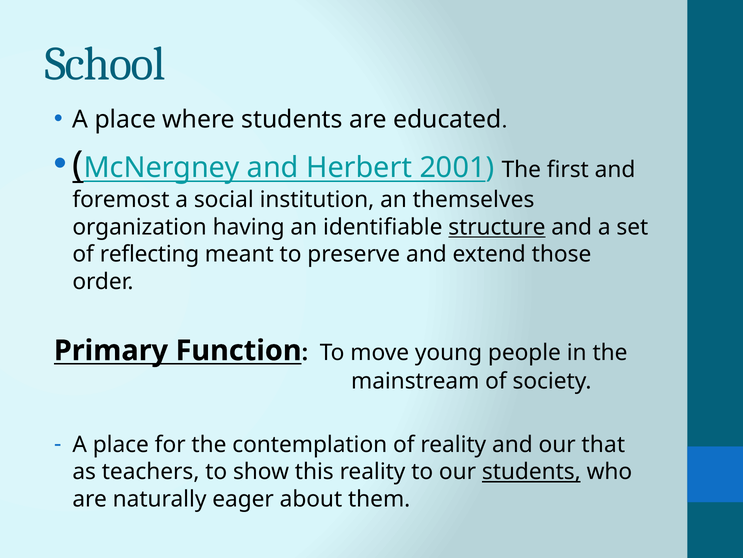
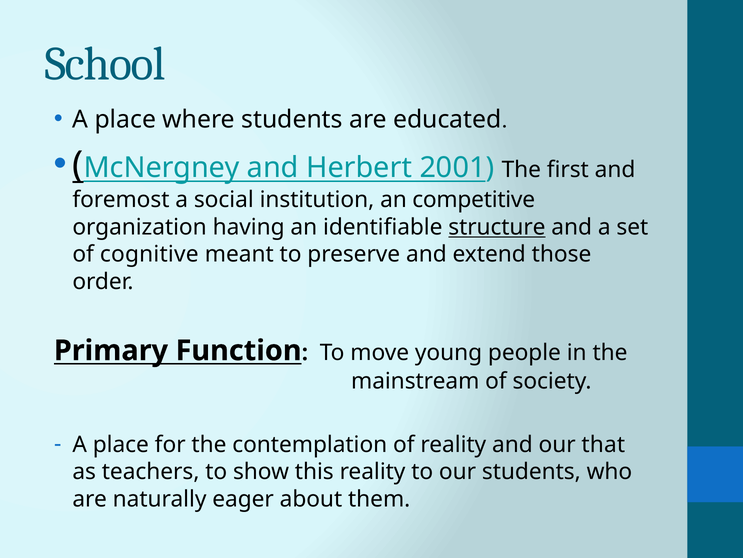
themselves: themselves -> competitive
reflecting: reflecting -> cognitive
students at (531, 471) underline: present -> none
